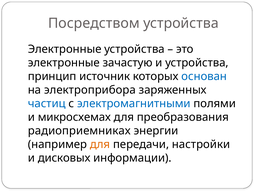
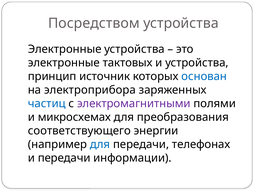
зачастую: зачастую -> тактовых
электромагнитными colour: blue -> purple
радиоприемниках: радиоприемниках -> соответствующего
для at (100, 144) colour: orange -> blue
настройки: настройки -> телефонах
и дисковых: дисковых -> передачи
